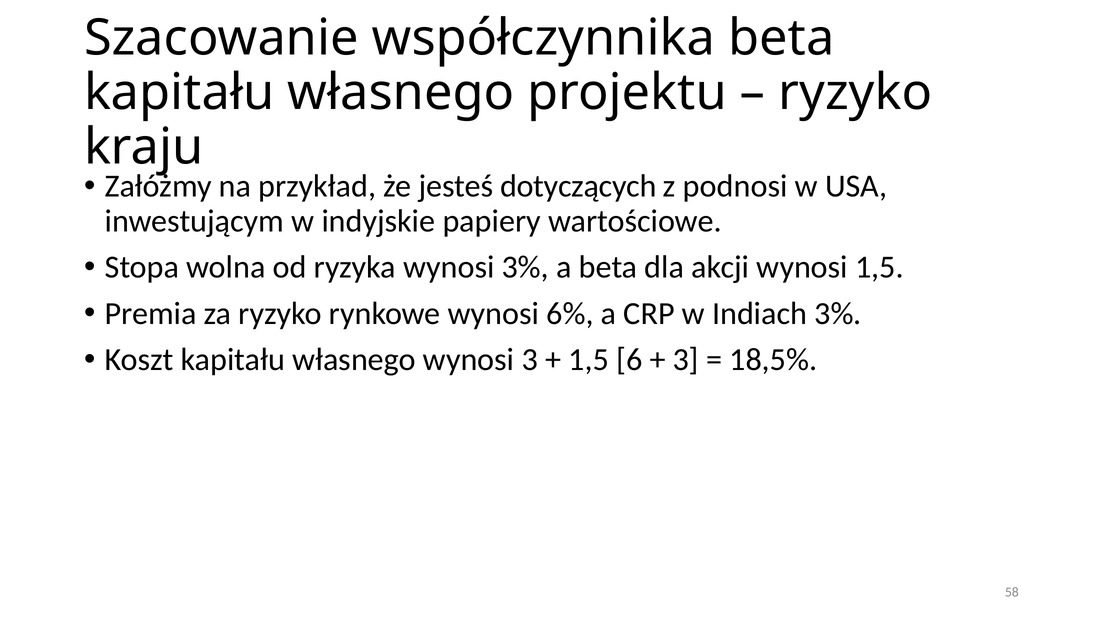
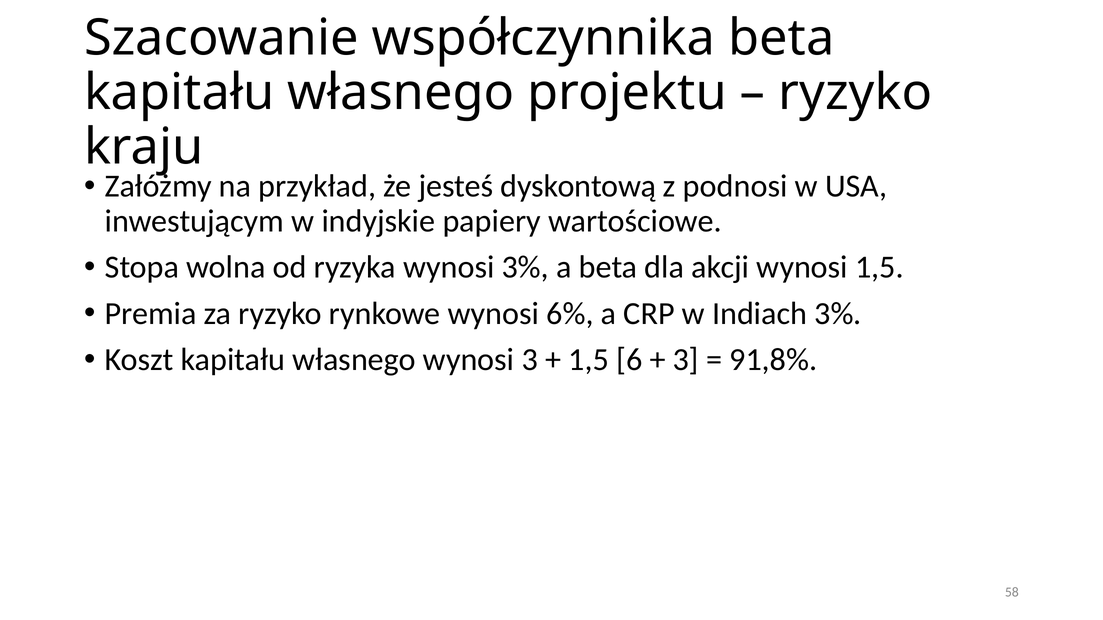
dotyczących: dotyczących -> dyskontową
18,5%: 18,5% -> 91,8%
